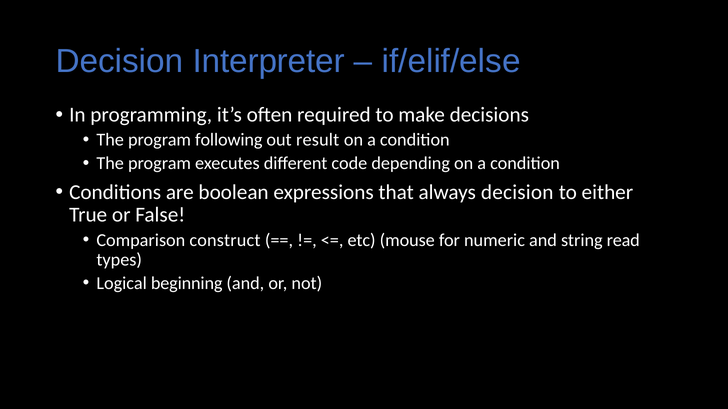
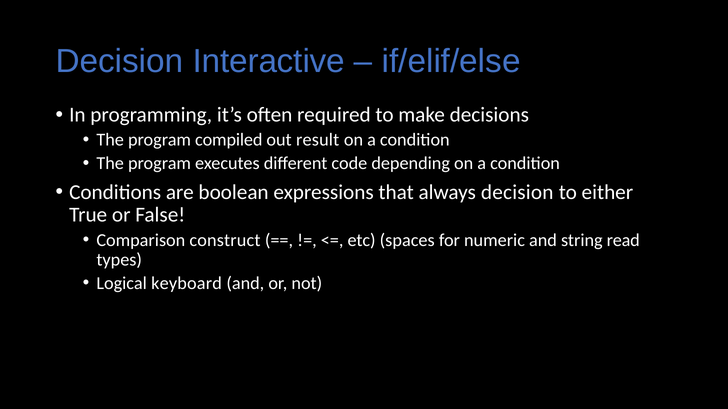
Interpreter: Interpreter -> Interactive
following: following -> compiled
mouse: mouse -> spaces
beginning: beginning -> keyboard
